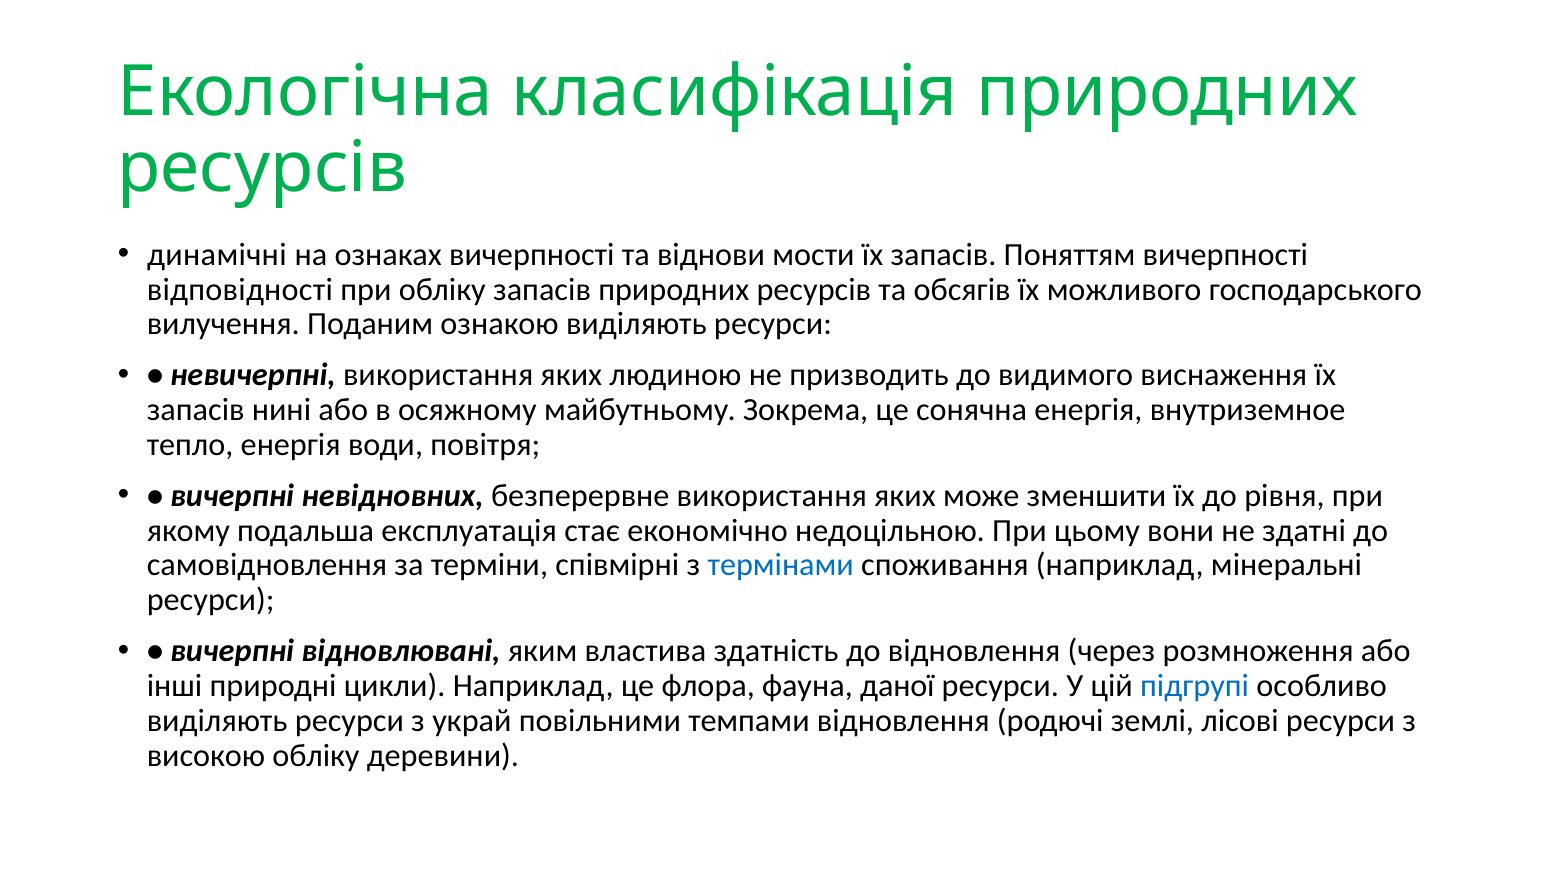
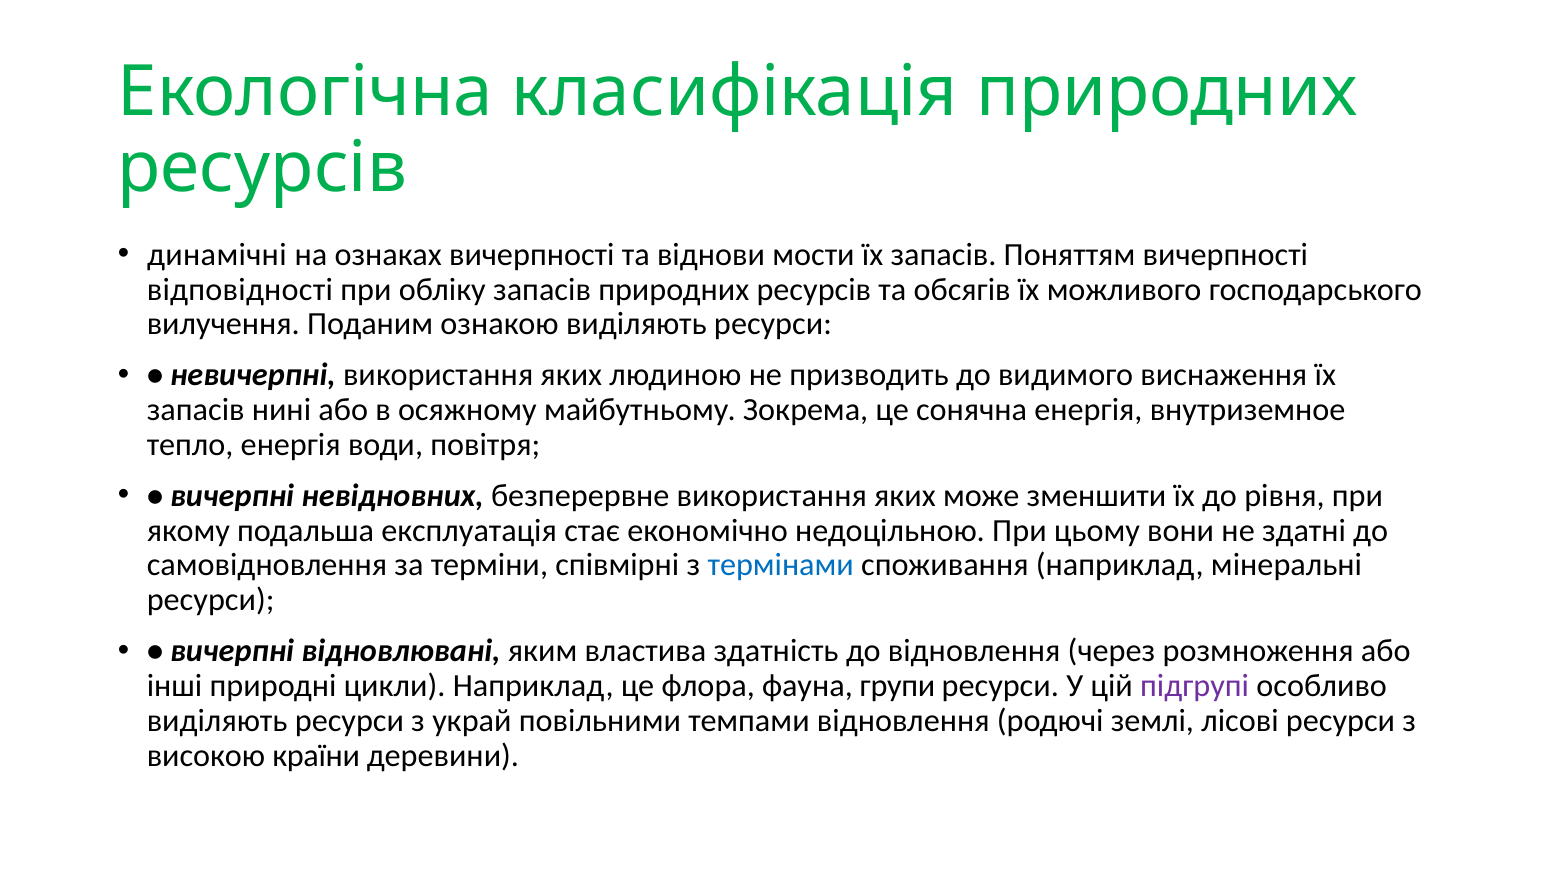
даної: даної -> групи
підгрупі colour: blue -> purple
високою обліку: обліку -> країни
